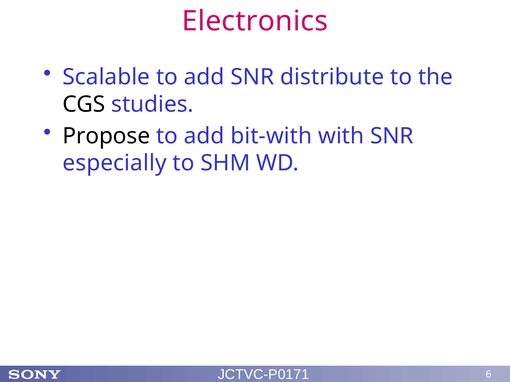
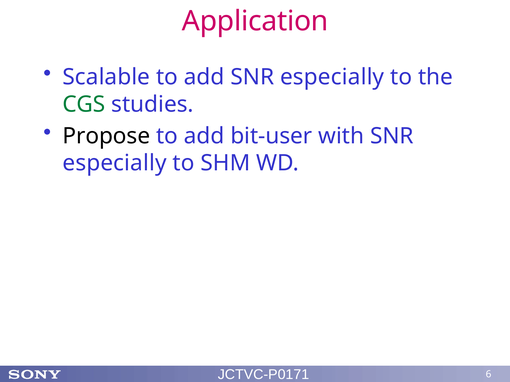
Electronics: Electronics -> Application
add SNR distribute: distribute -> especially
CGS colour: black -> green
bit-with: bit-with -> bit-user
